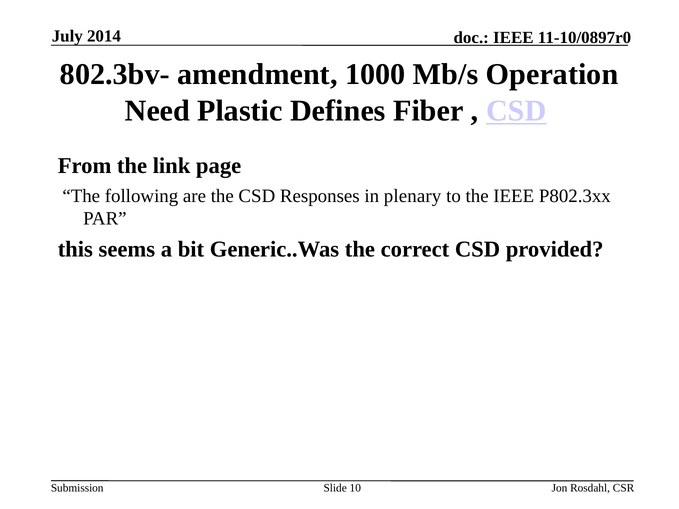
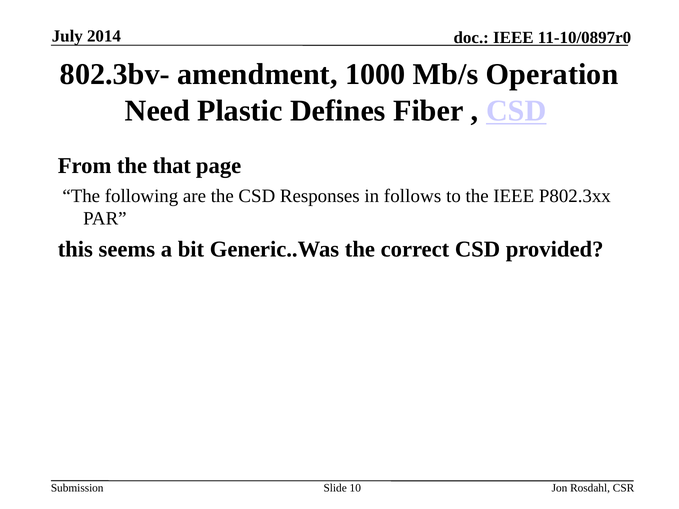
link: link -> that
plenary: plenary -> follows
